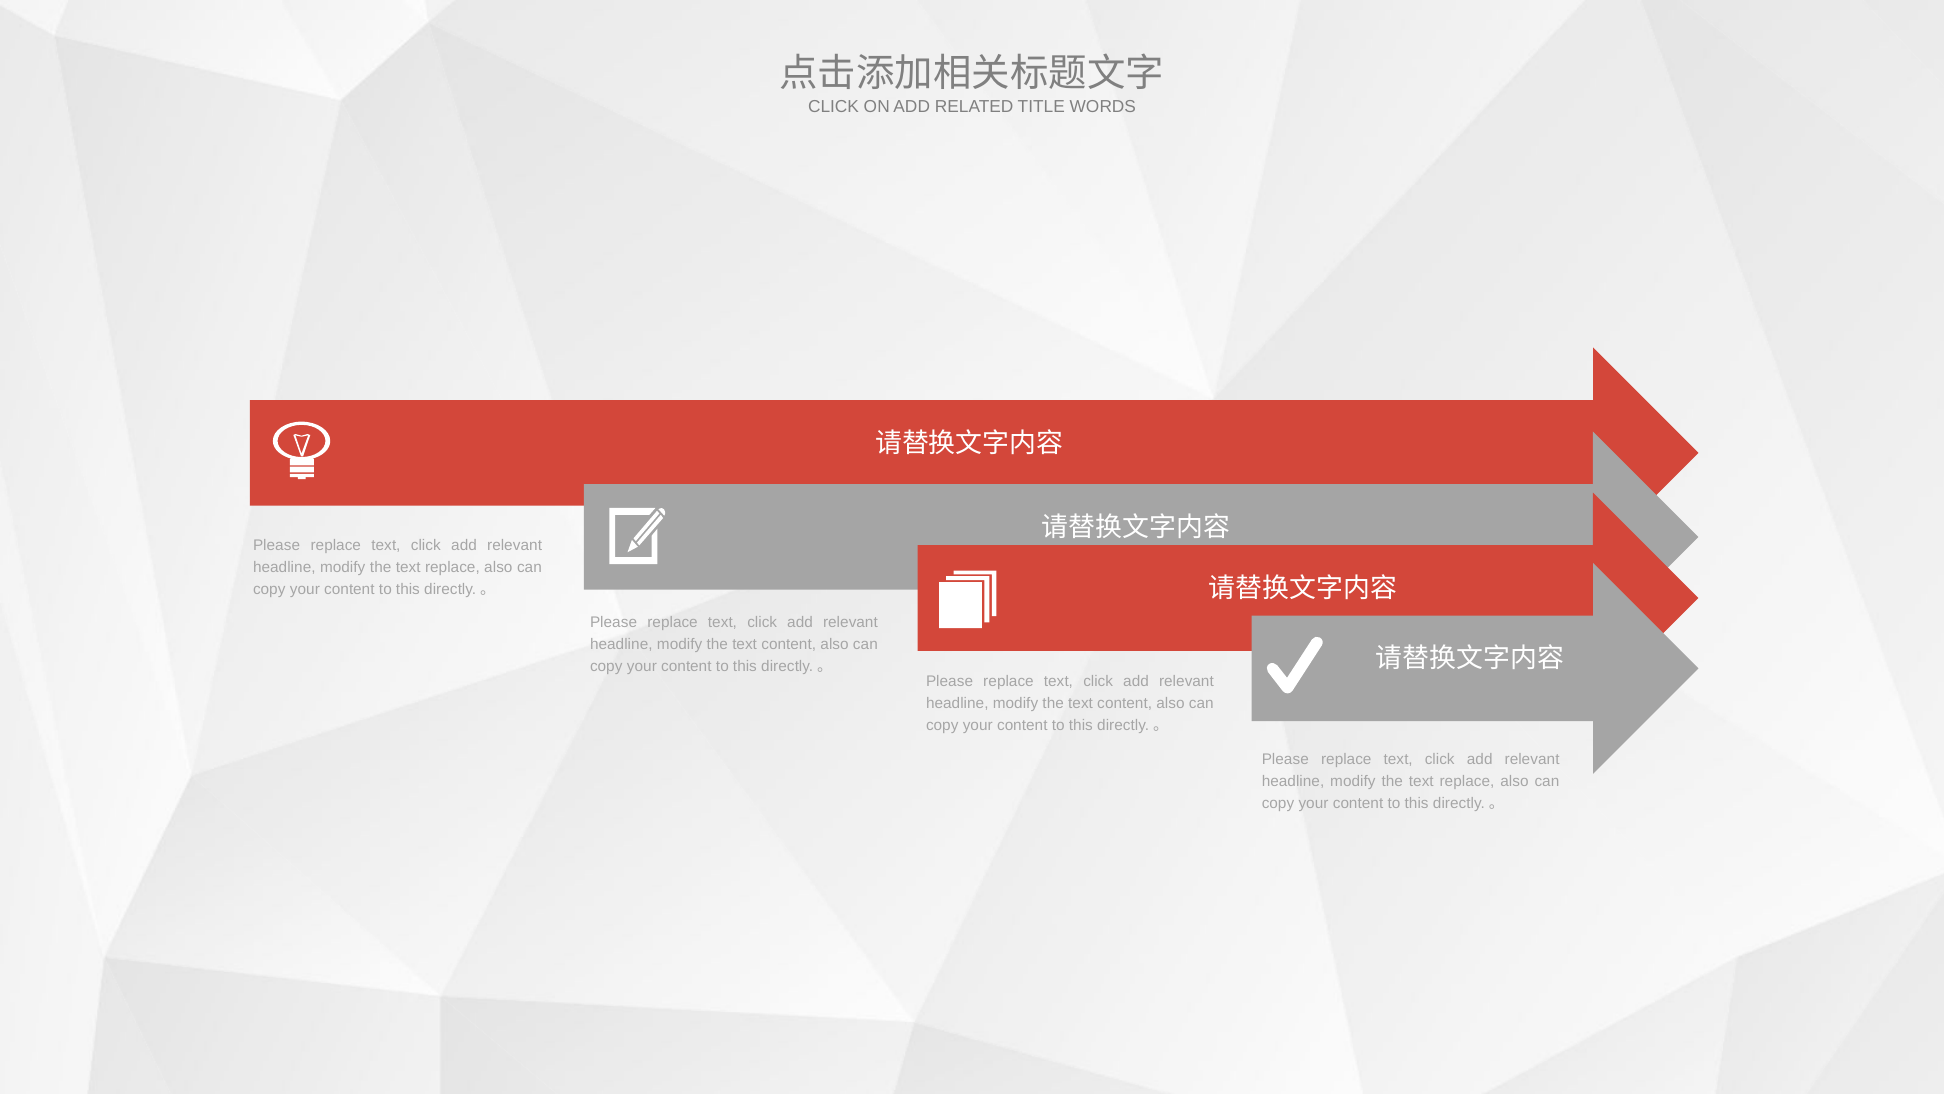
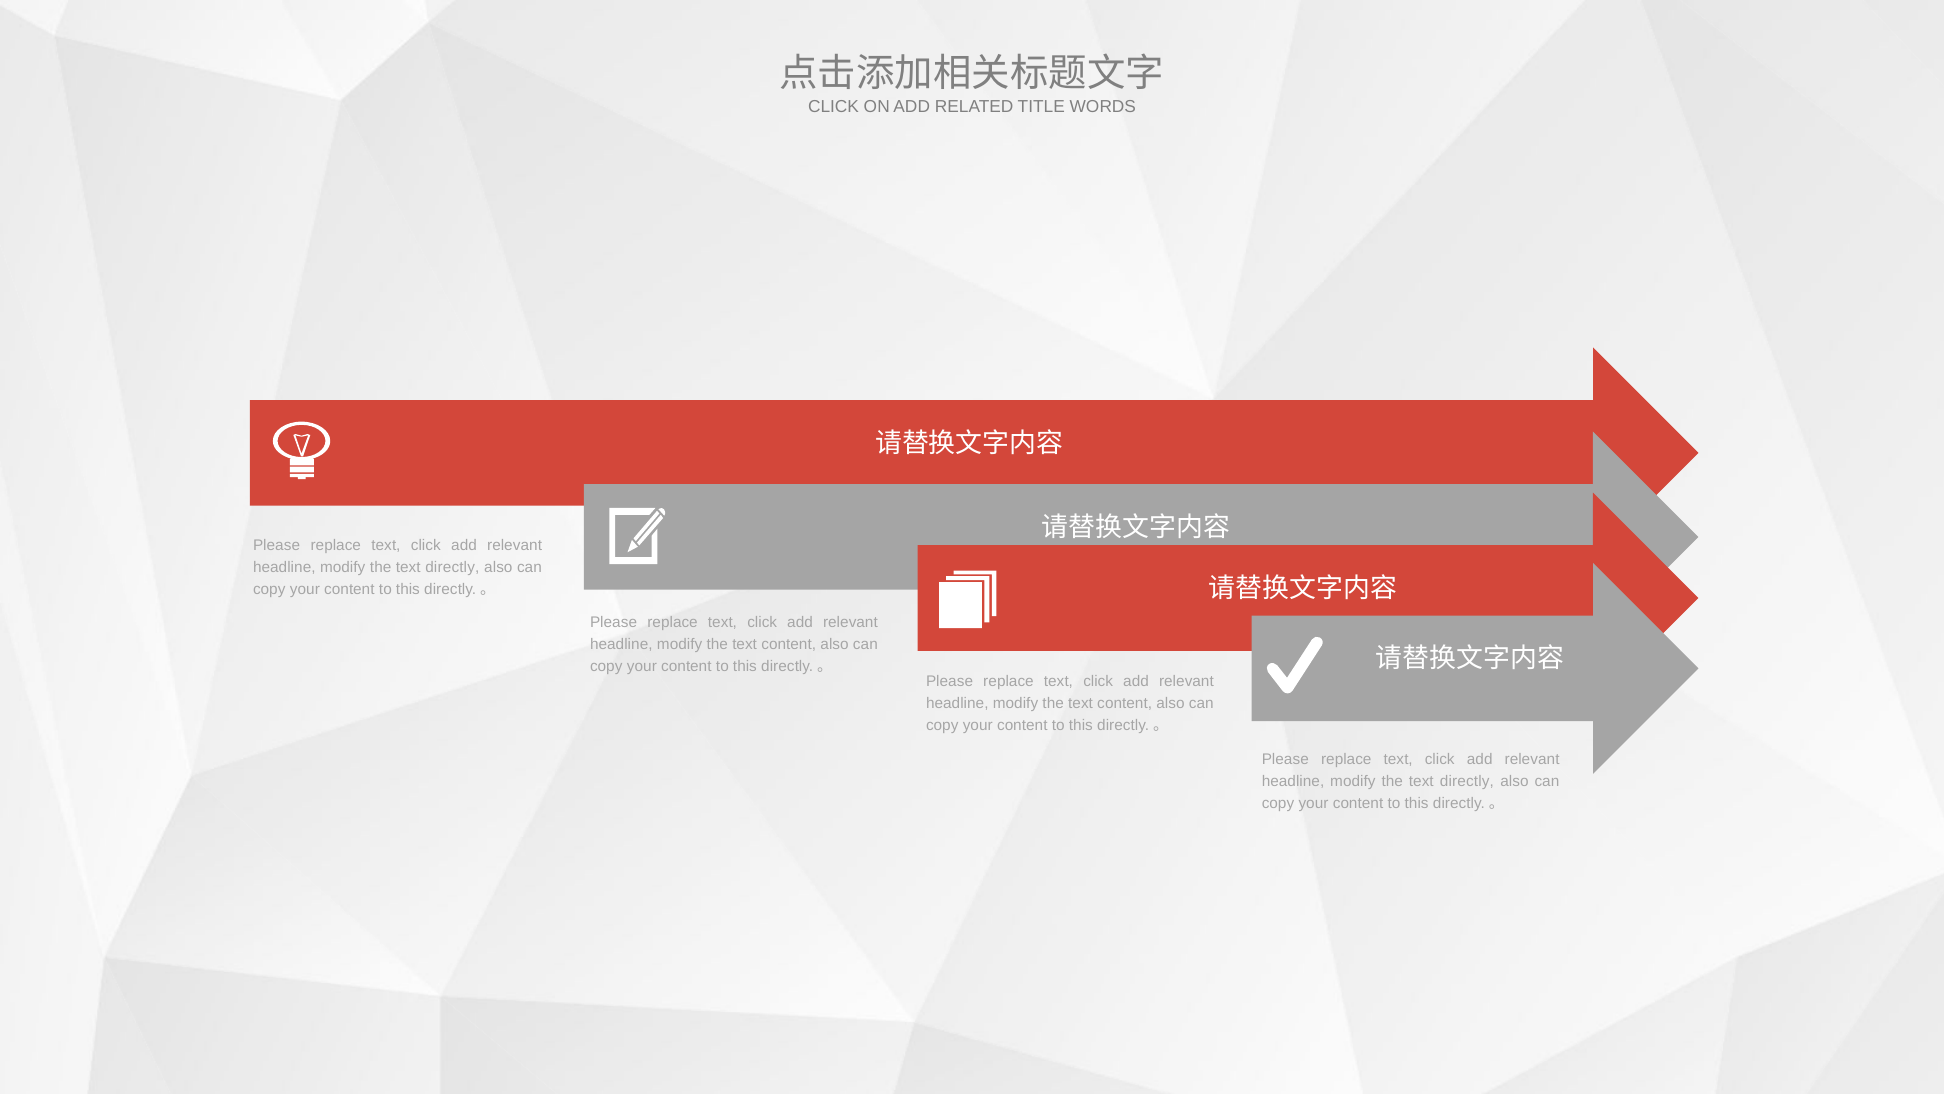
replace at (452, 567): replace -> directly
replace at (1467, 781): replace -> directly
